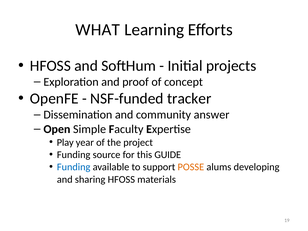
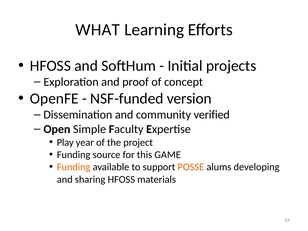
tracker: tracker -> version
answer: answer -> verified
GUIDE: GUIDE -> GAME
Funding at (74, 167) colour: blue -> orange
